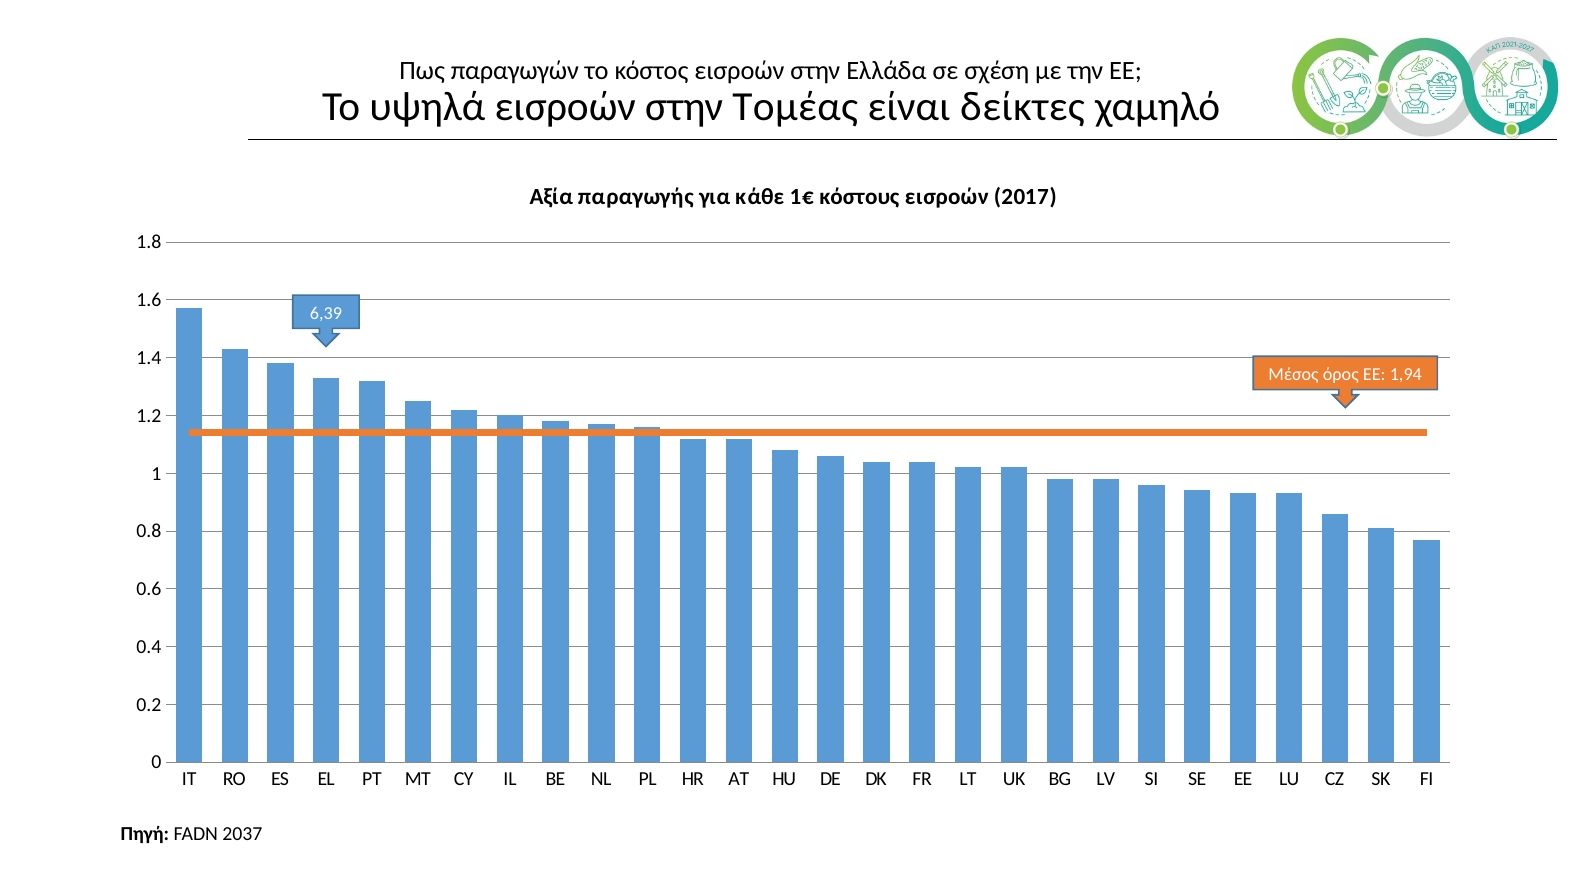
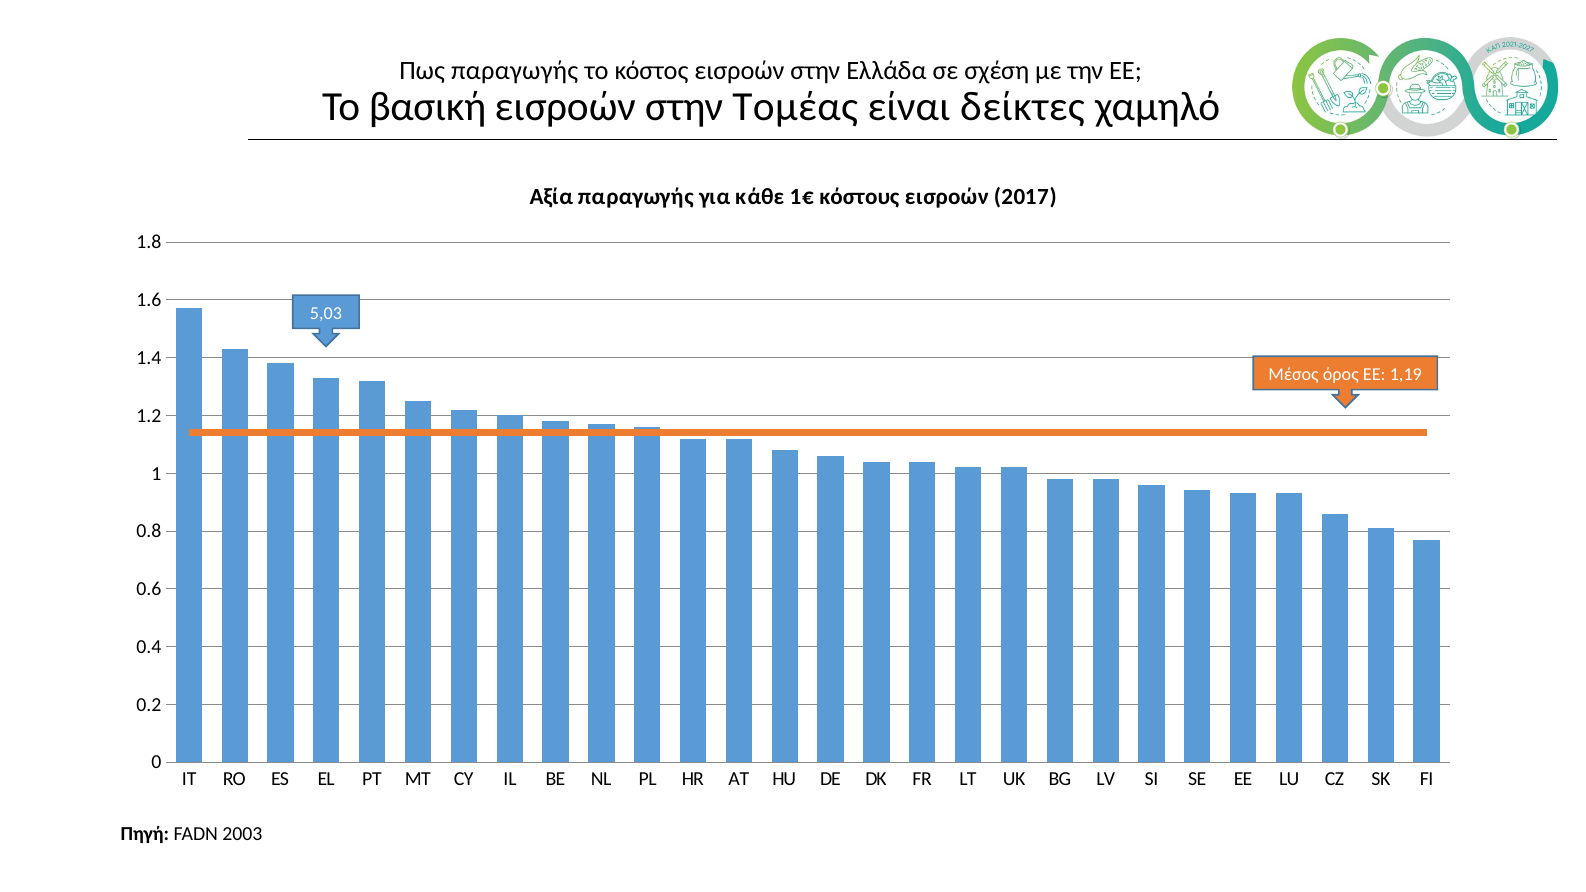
Πως παραγωγών: παραγωγών -> παραγωγής
υψηλά: υψηλά -> βασική
6,39: 6,39 -> 5,03
1,94: 1,94 -> 1,19
2037: 2037 -> 2003
